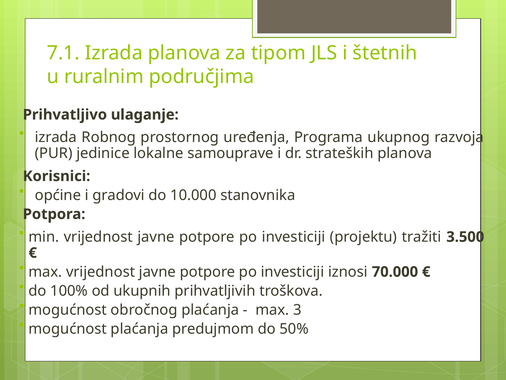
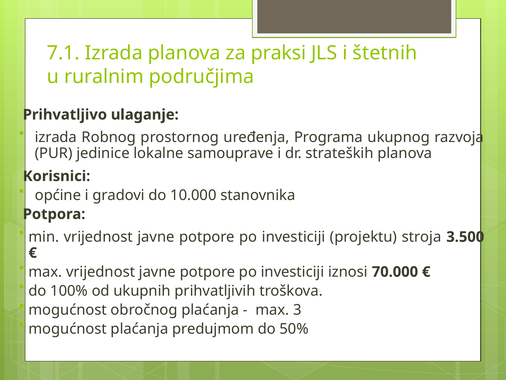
tipom: tipom -> praksi
tražiti: tražiti -> stroja
